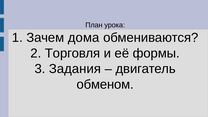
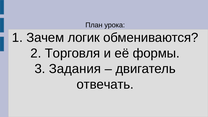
дома: дома -> логик
обменом: обменом -> отвечать
